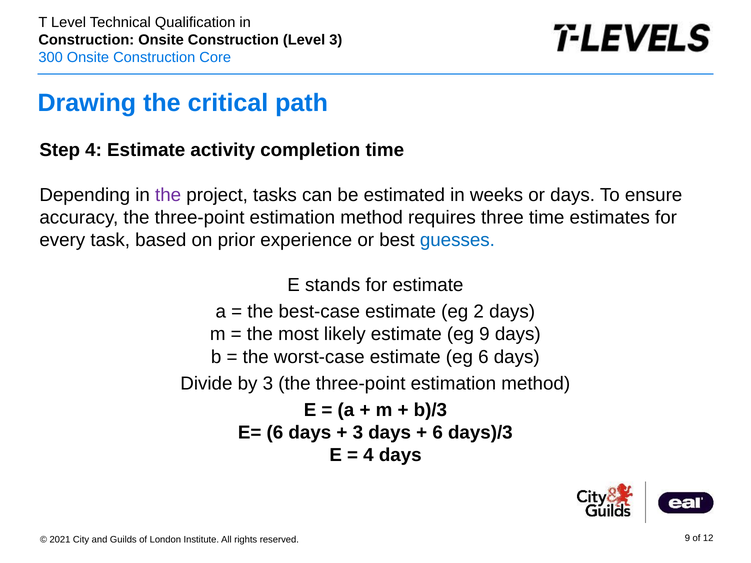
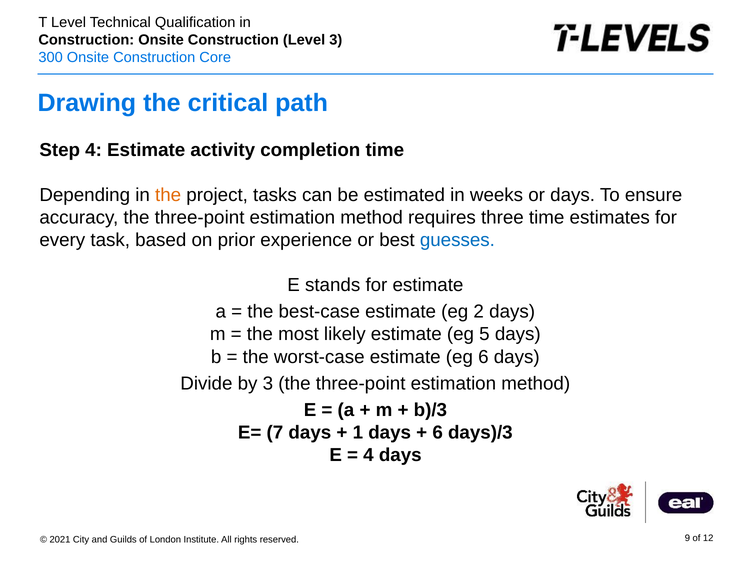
the at (168, 195) colour: purple -> orange
eg 9: 9 -> 5
E= 6: 6 -> 7
3 at (358, 433): 3 -> 1
